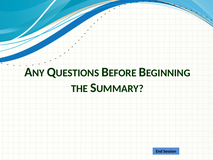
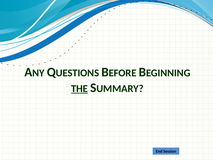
THE underline: none -> present
